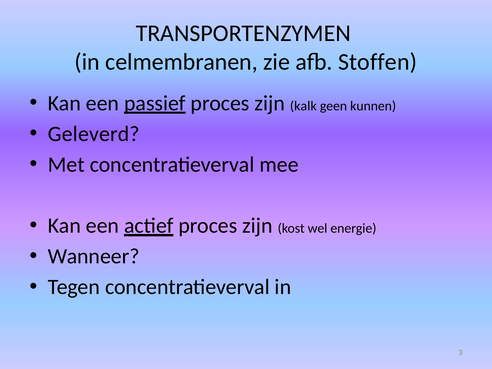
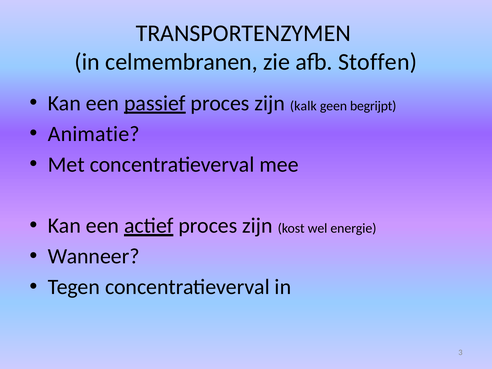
kunnen: kunnen -> begrijpt
Geleverd: Geleverd -> Animatie
